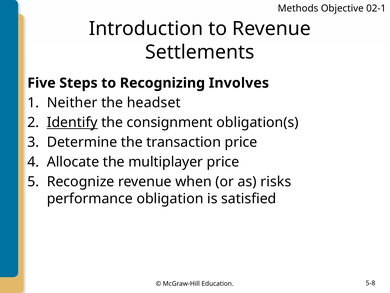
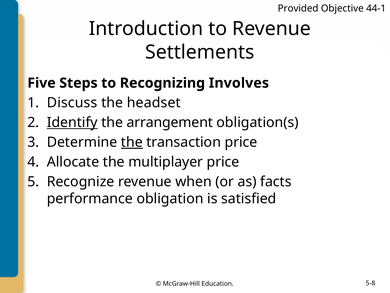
Methods: Methods -> Provided
02-1: 02-1 -> 44-1
Neither: Neither -> Discuss
consignment: consignment -> arrangement
the at (132, 142) underline: none -> present
risks: risks -> facts
